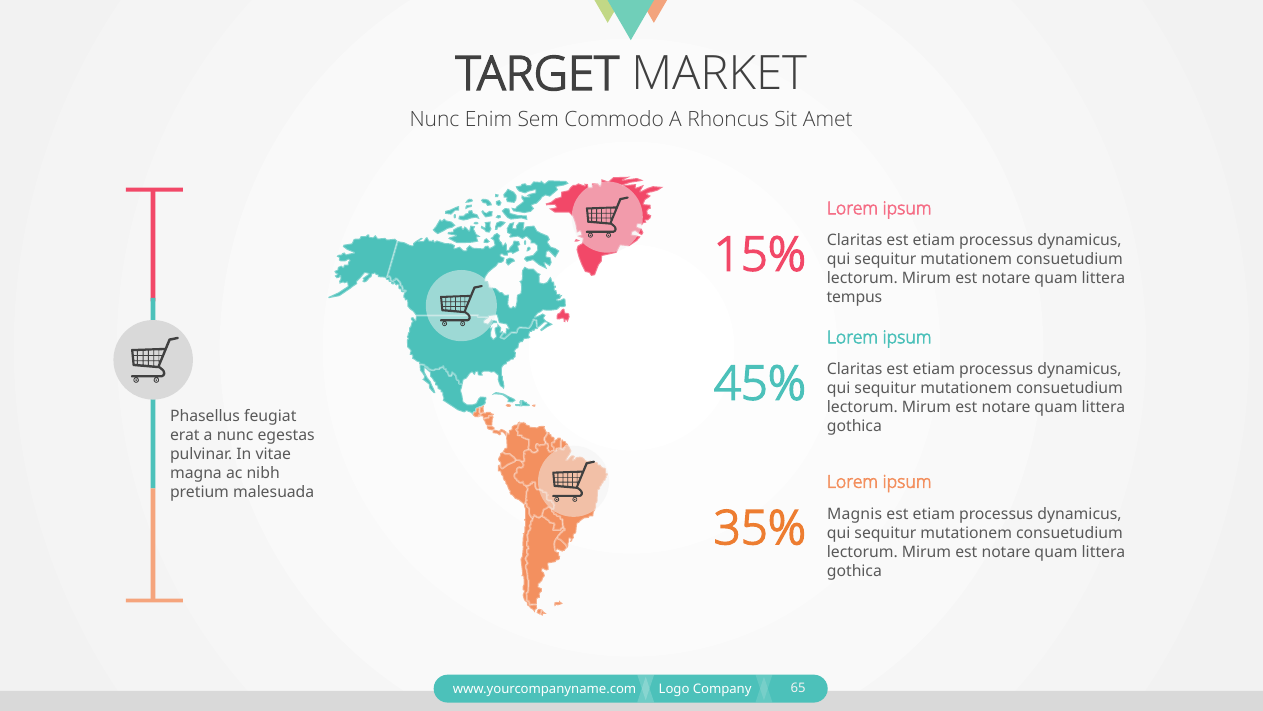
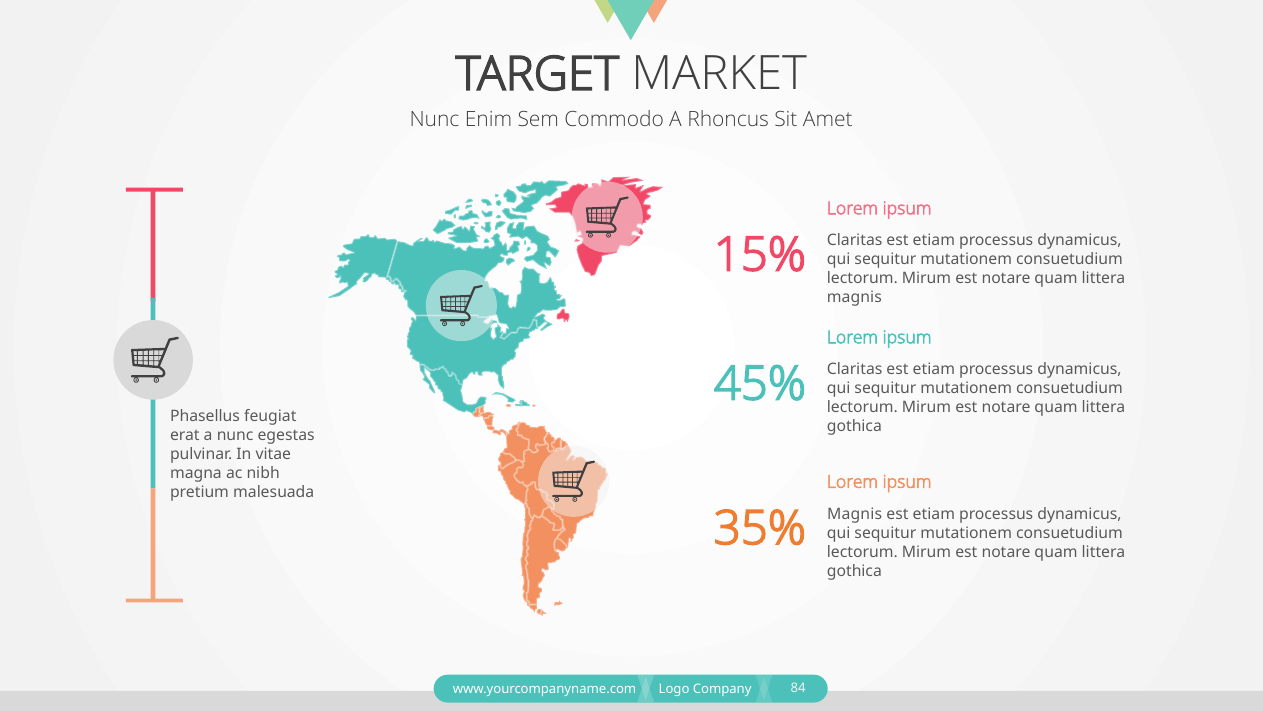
tempus at (854, 297): tempus -> magnis
65: 65 -> 84
